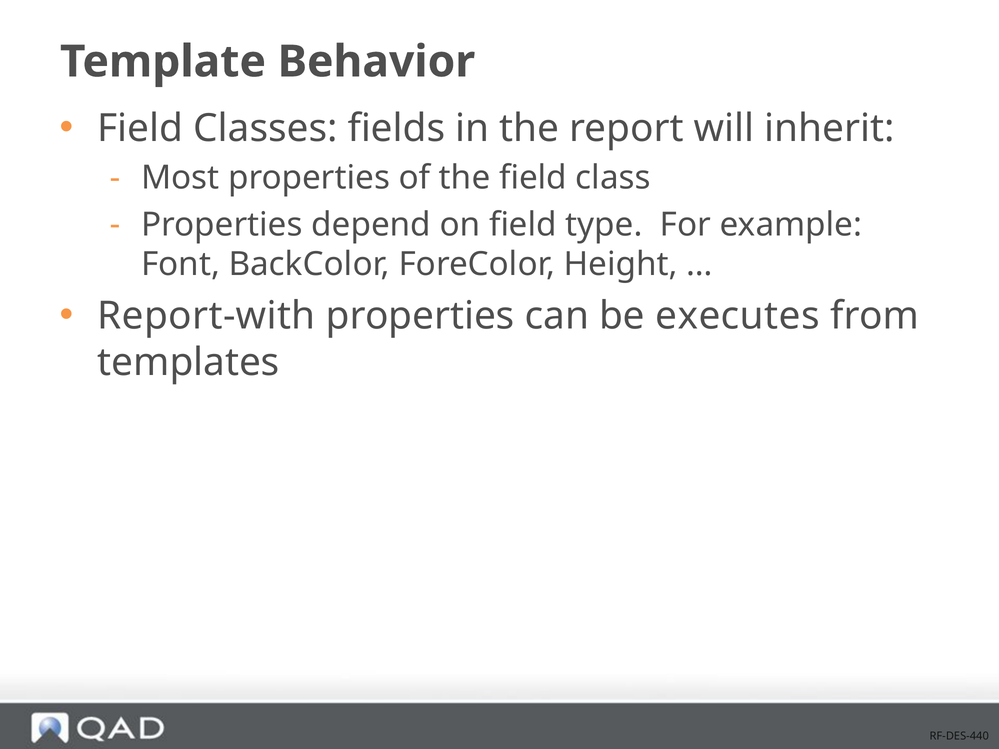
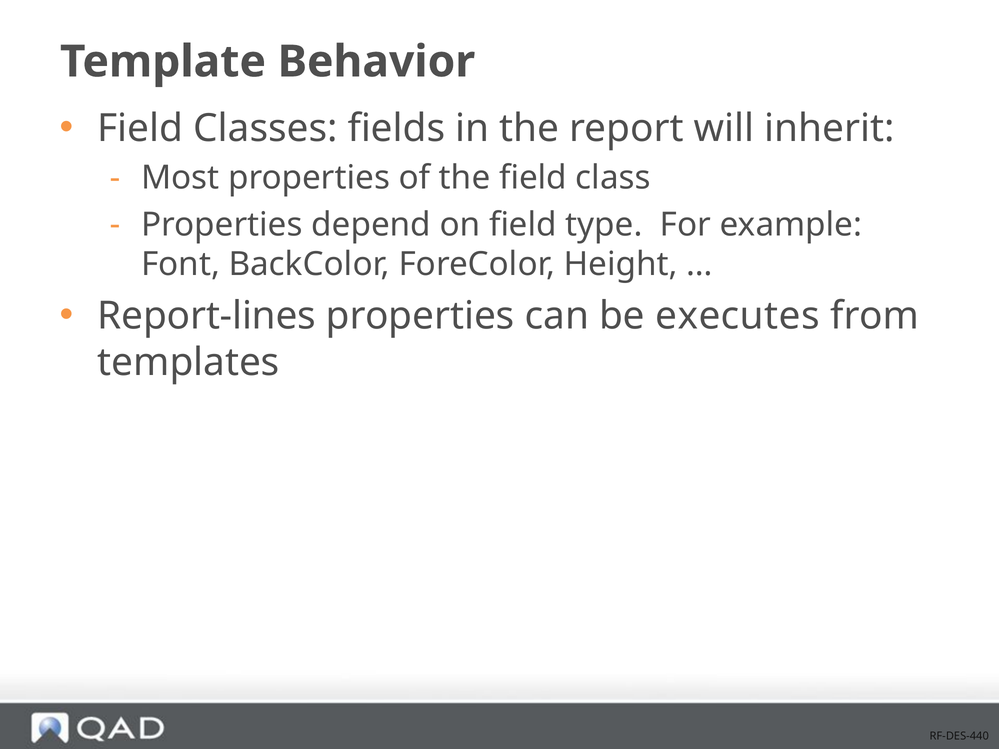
Report-with: Report-with -> Report-lines
